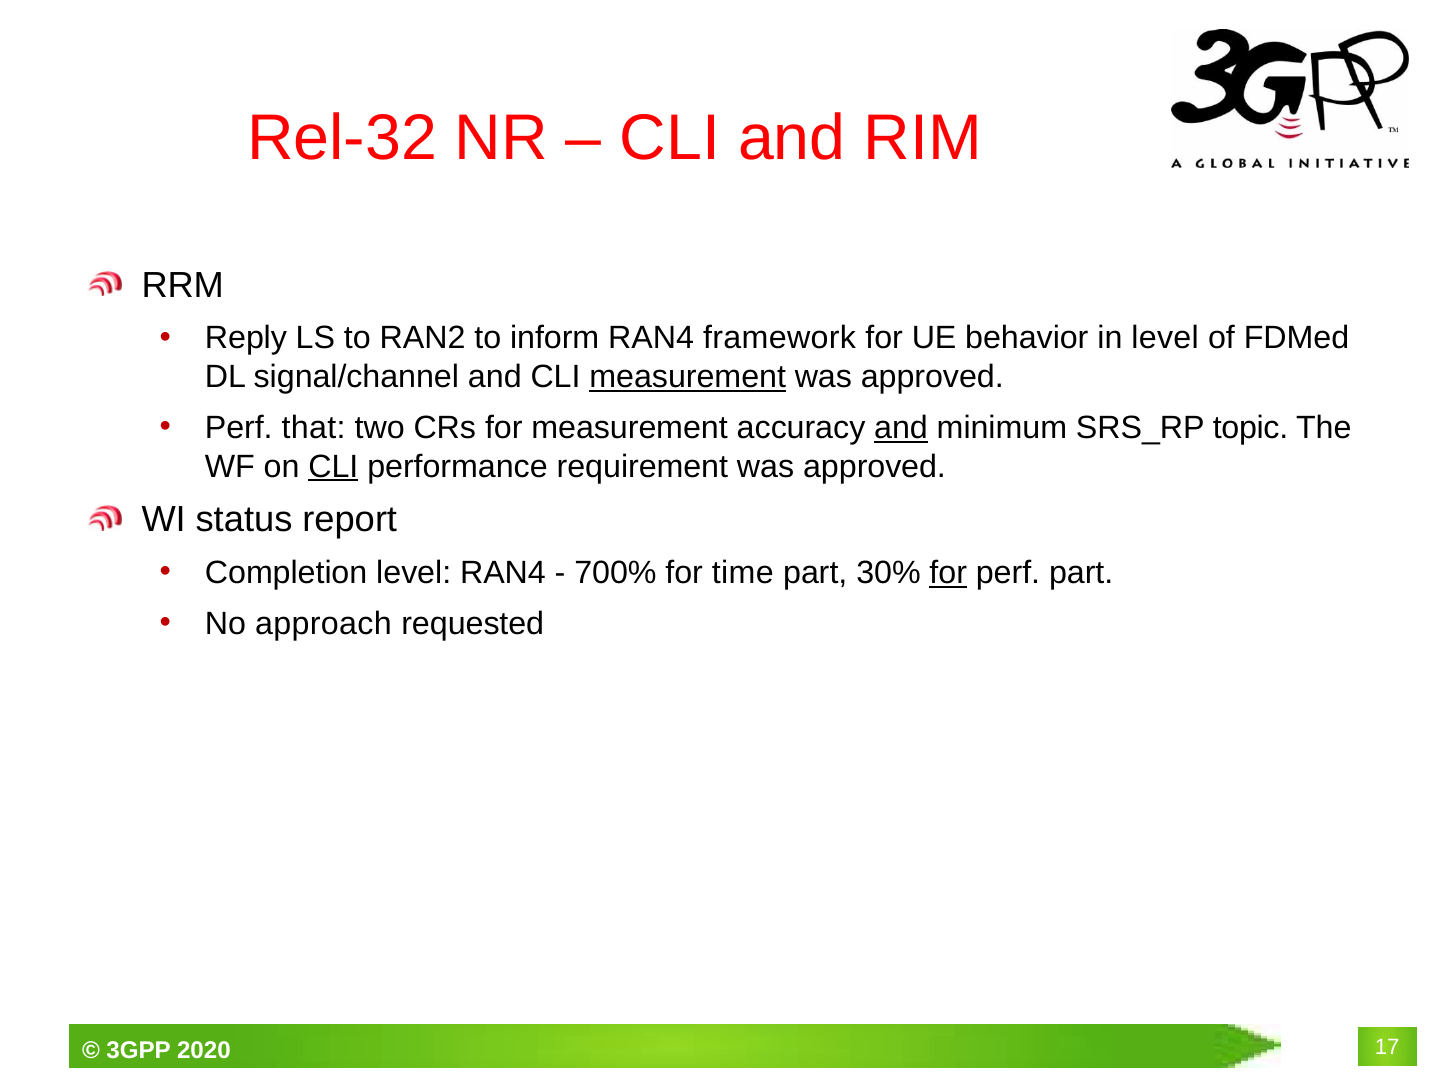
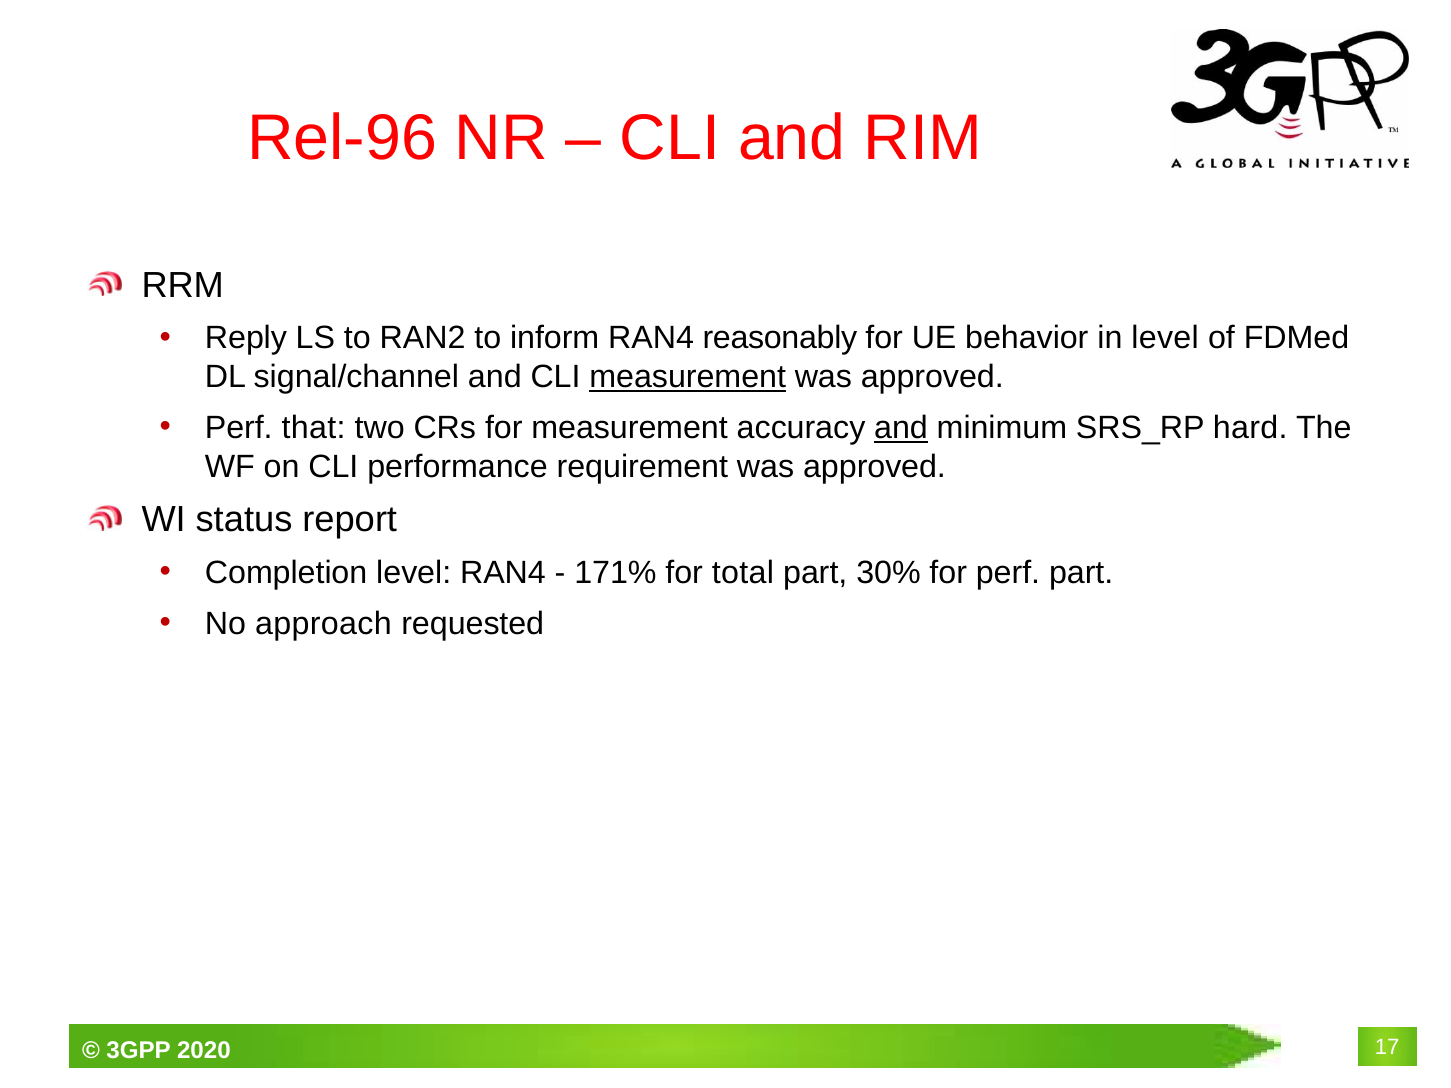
Rel-32: Rel-32 -> Rel-96
framework: framework -> reasonably
topic: topic -> hard
CLI at (333, 467) underline: present -> none
700%: 700% -> 171%
time: time -> total
for at (948, 573) underline: present -> none
